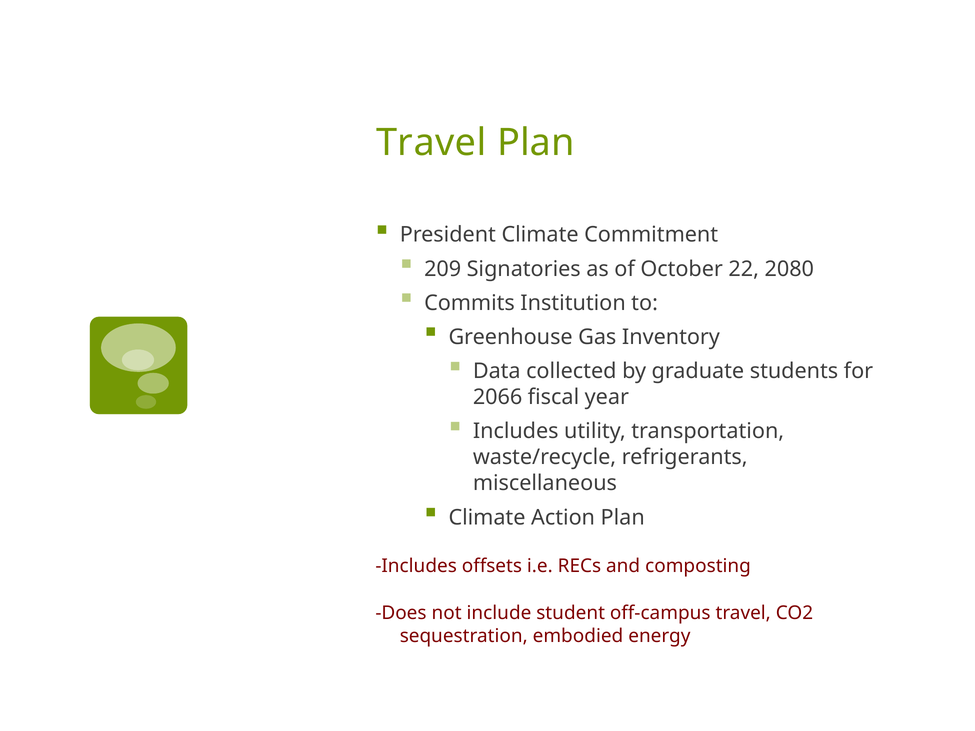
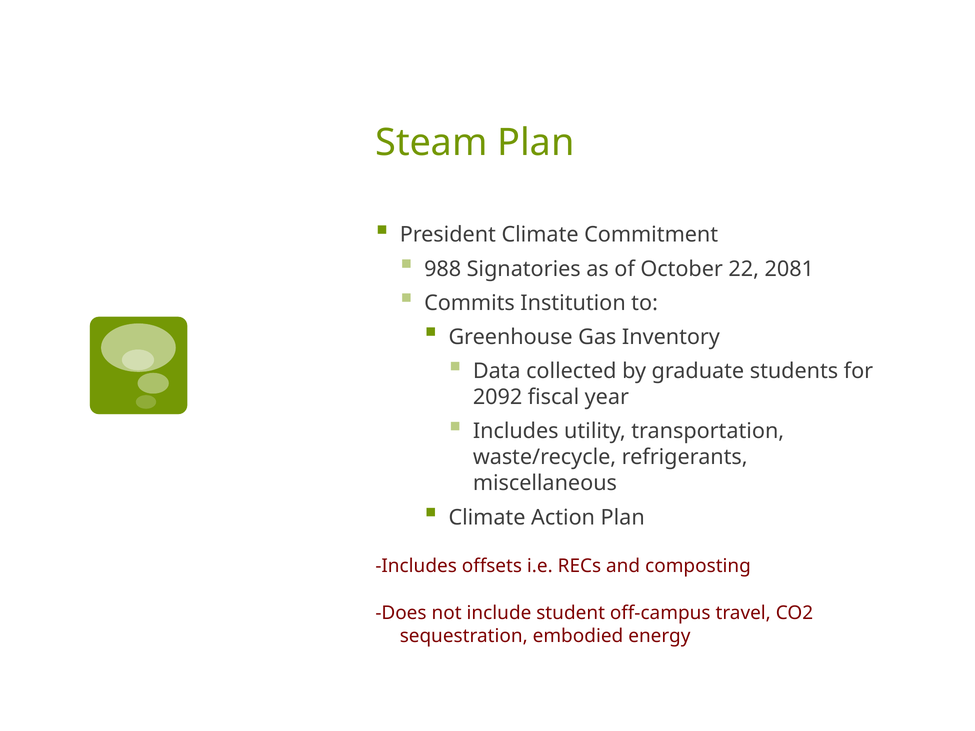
Travel at (431, 143): Travel -> Steam
209: 209 -> 988
2080: 2080 -> 2081
2066: 2066 -> 2092
